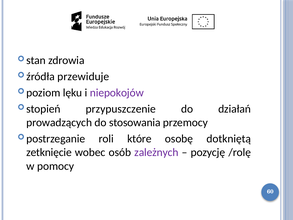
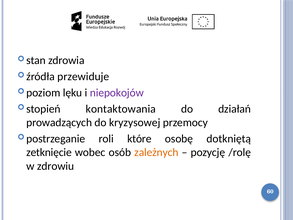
przypuszczenie: przypuszczenie -> kontaktowania
stosowania: stosowania -> kryzysowej
zależnych colour: purple -> orange
pomocy: pomocy -> zdrowiu
